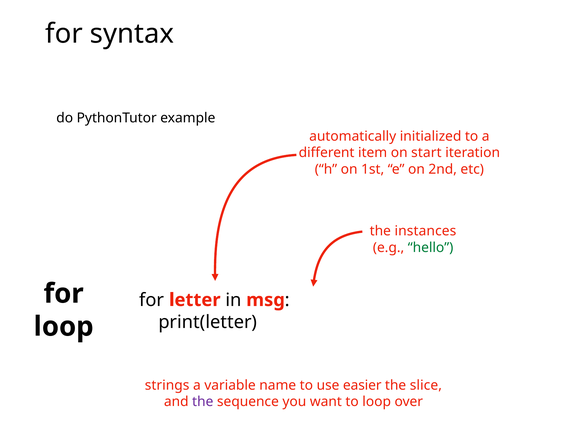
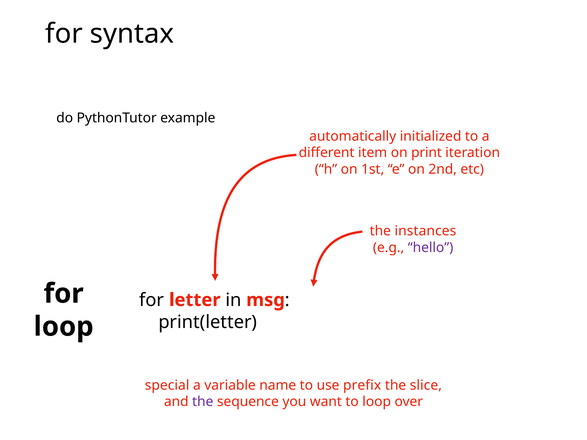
start: start -> print
hello colour: green -> purple
strings: strings -> special
easier: easier -> prefix
